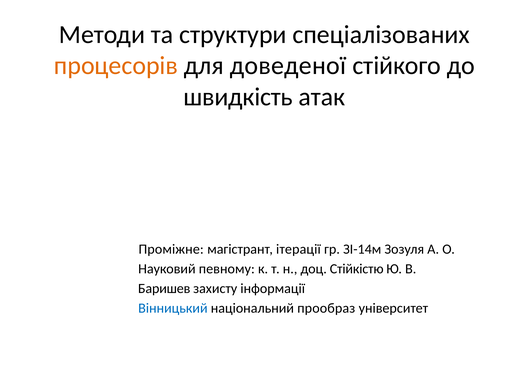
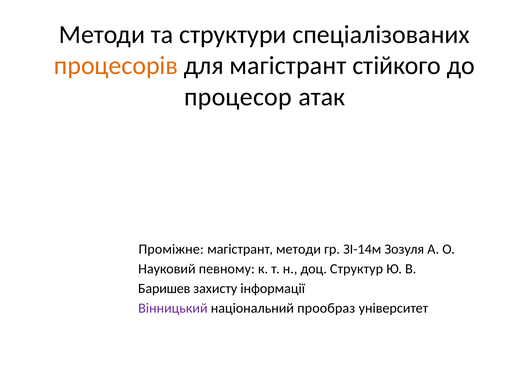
для доведеної: доведеної -> магістрант
швидкість: швидкість -> процесор
магістрант ітерації: ітерації -> методи
Стійкістю: Стійкістю -> Структур
Вінницький colour: blue -> purple
